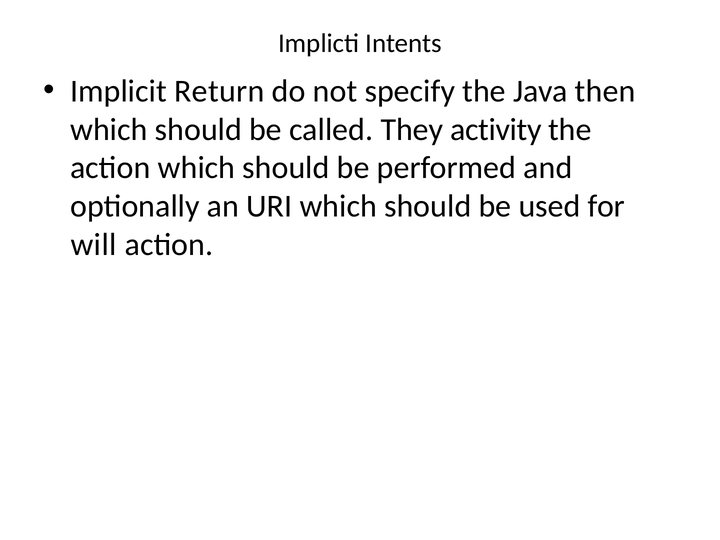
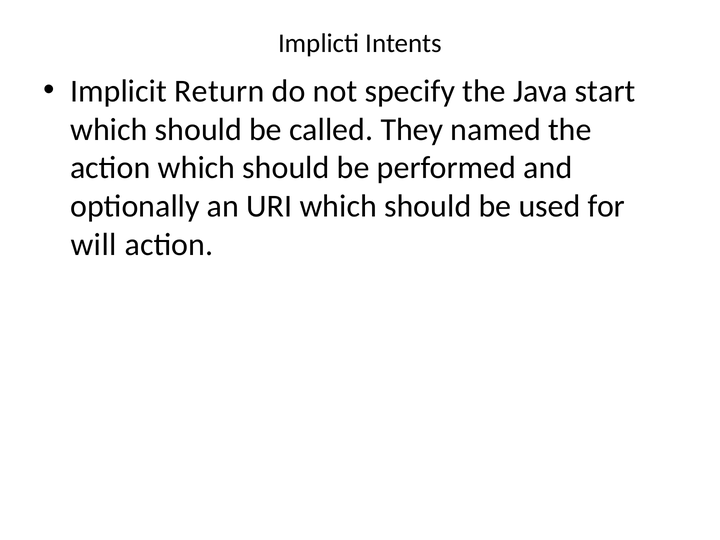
then: then -> start
activity: activity -> named
